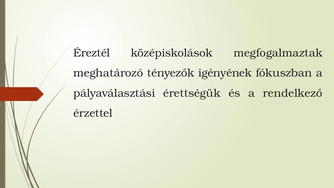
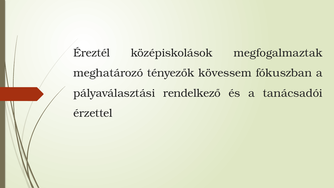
igényének: igényének -> kövessem
érettségük: érettségük -> rendelkező
rendelkező: rendelkező -> tanácsadói
